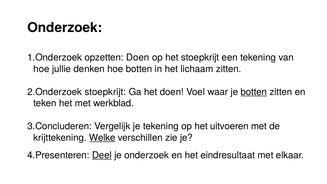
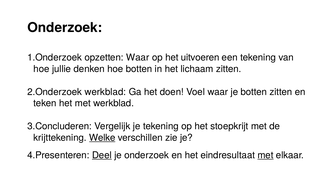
opzetten Doen: Doen -> Waar
het stoepkrijt: stoepkrijt -> uitvoeren
stoepkrijt at (105, 92): stoepkrijt -> werkblad
botten at (254, 92) underline: present -> none
uitvoeren: uitvoeren -> stoepkrijt
met at (265, 155) underline: none -> present
